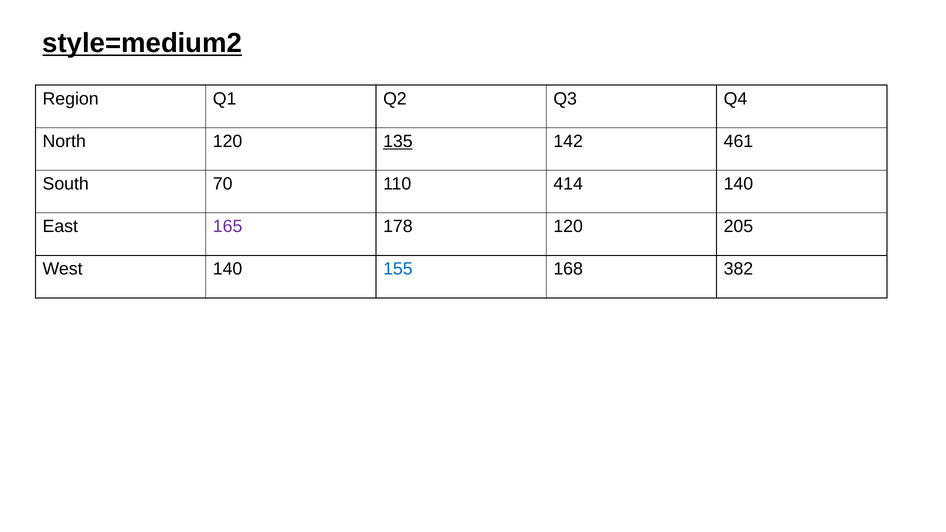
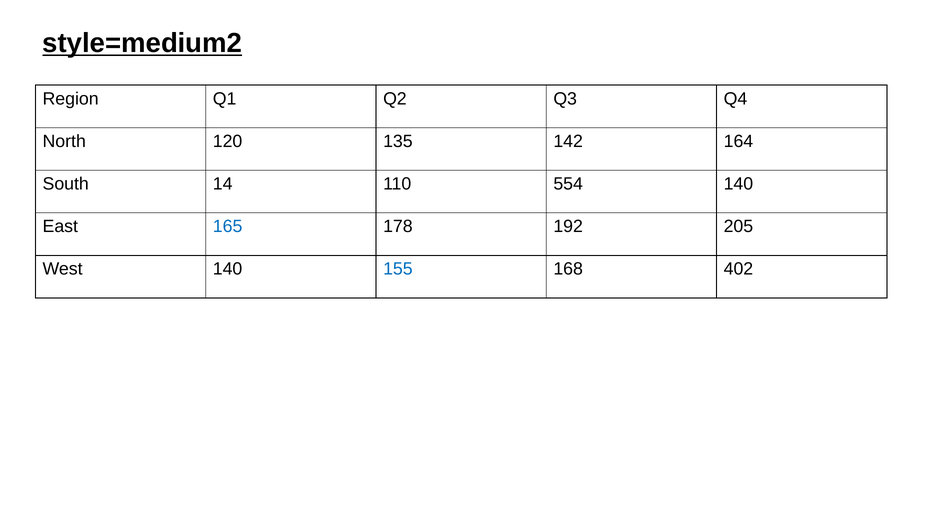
135 underline: present -> none
461: 461 -> 164
70: 70 -> 14
414: 414 -> 554
165 colour: purple -> blue
178 120: 120 -> 192
382: 382 -> 402
